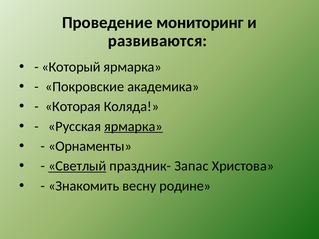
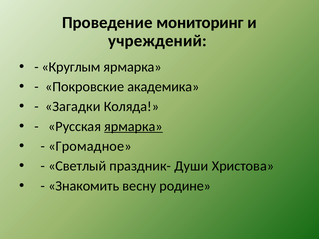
развиваются: развиваются -> учреждений
Который: Который -> Круглым
Которая: Которая -> Загадки
Орнаменты: Орнаменты -> Громадное
Светлый underline: present -> none
Запас: Запас -> Души
